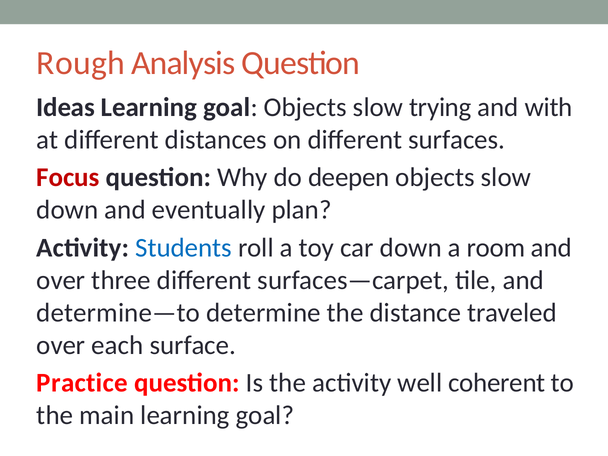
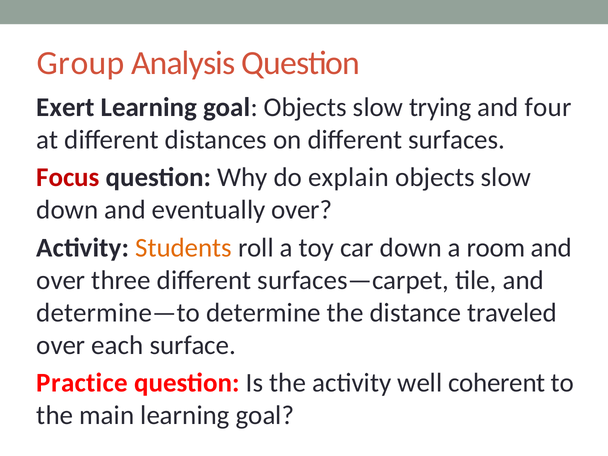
Rough: Rough -> Group
Ideas: Ideas -> Exert
with: with -> four
deepen: deepen -> explain
eventually plan: plan -> over
Students colour: blue -> orange
